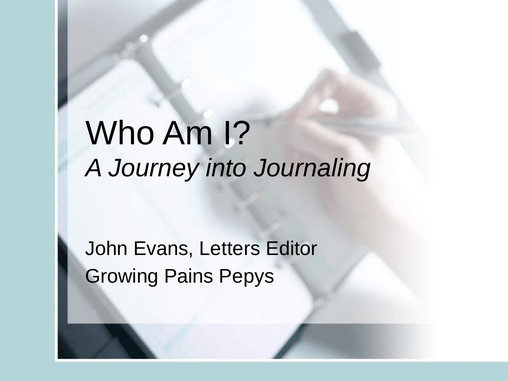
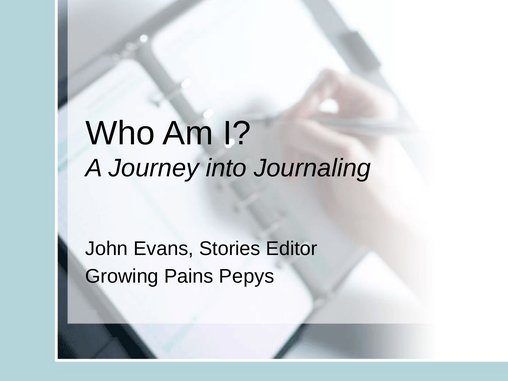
Letters: Letters -> Stories
